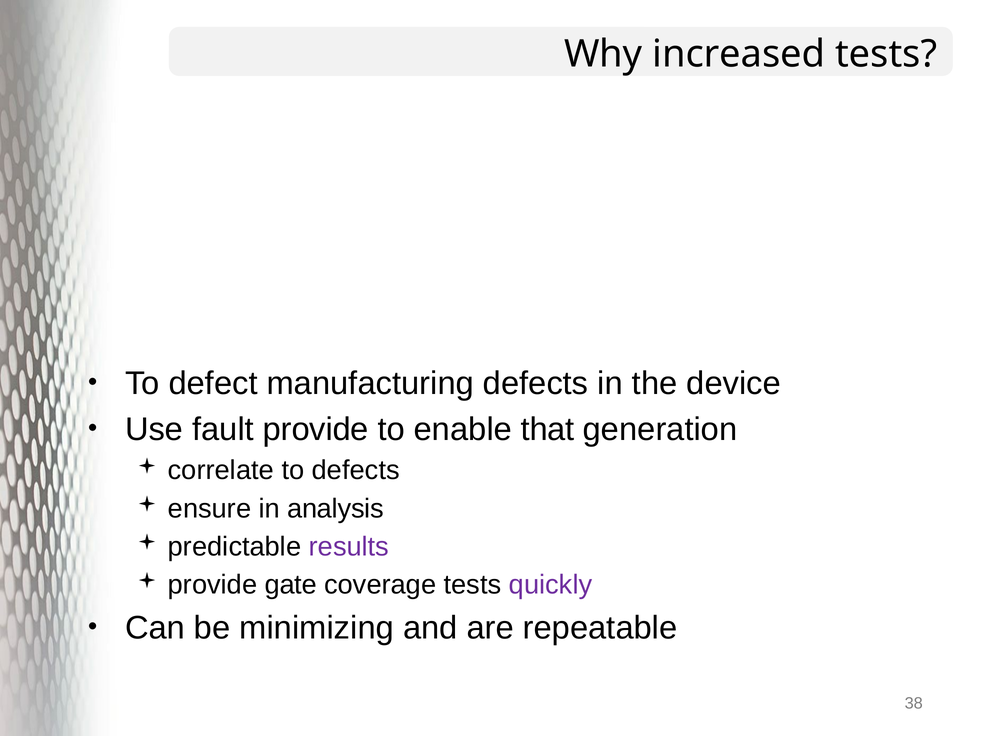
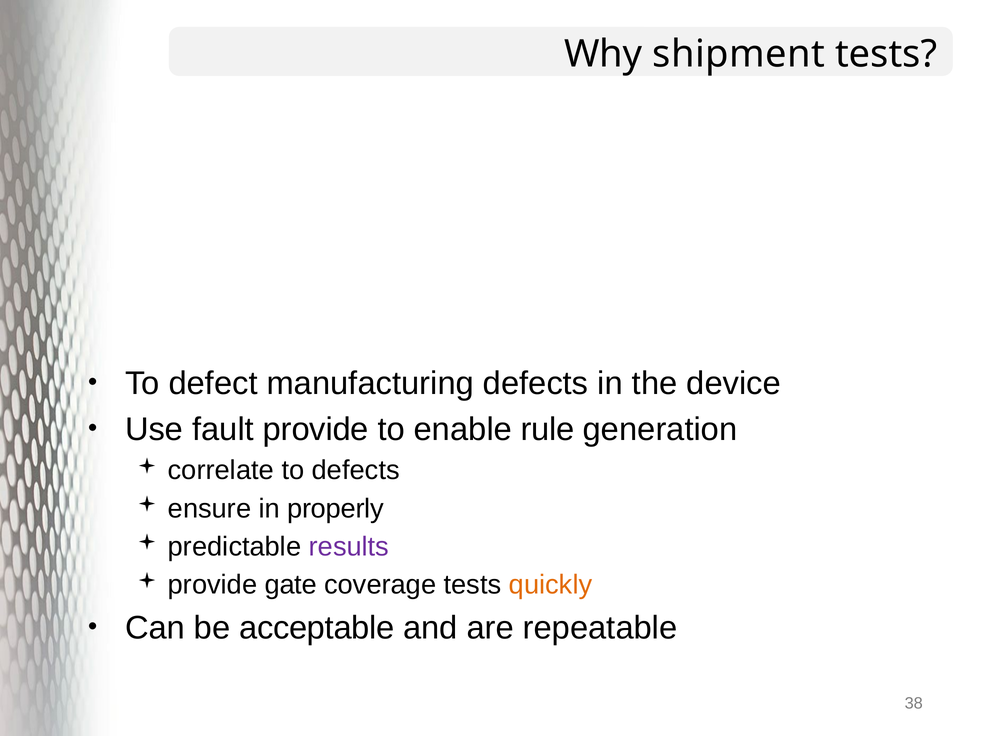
increased: increased -> shipment
that: that -> rule
analysis: analysis -> properly
quickly colour: purple -> orange
minimizing: minimizing -> acceptable
